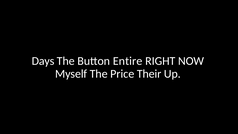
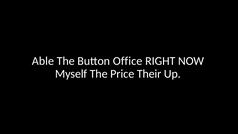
Days: Days -> Able
Entire: Entire -> Office
